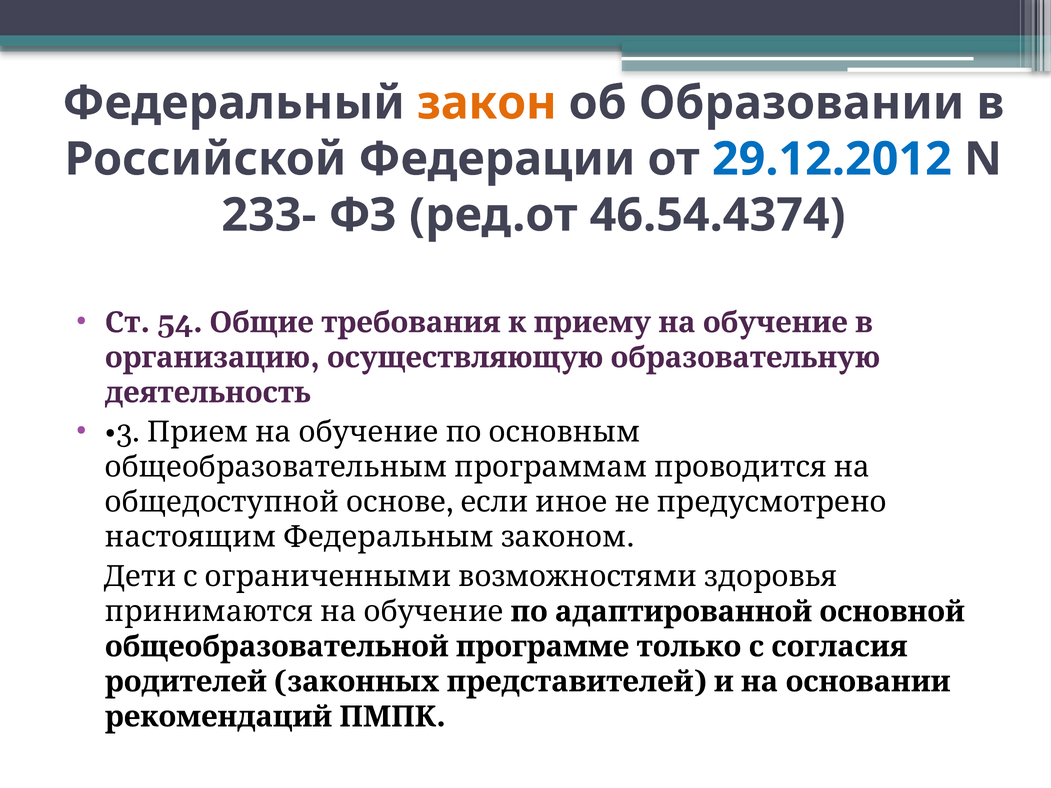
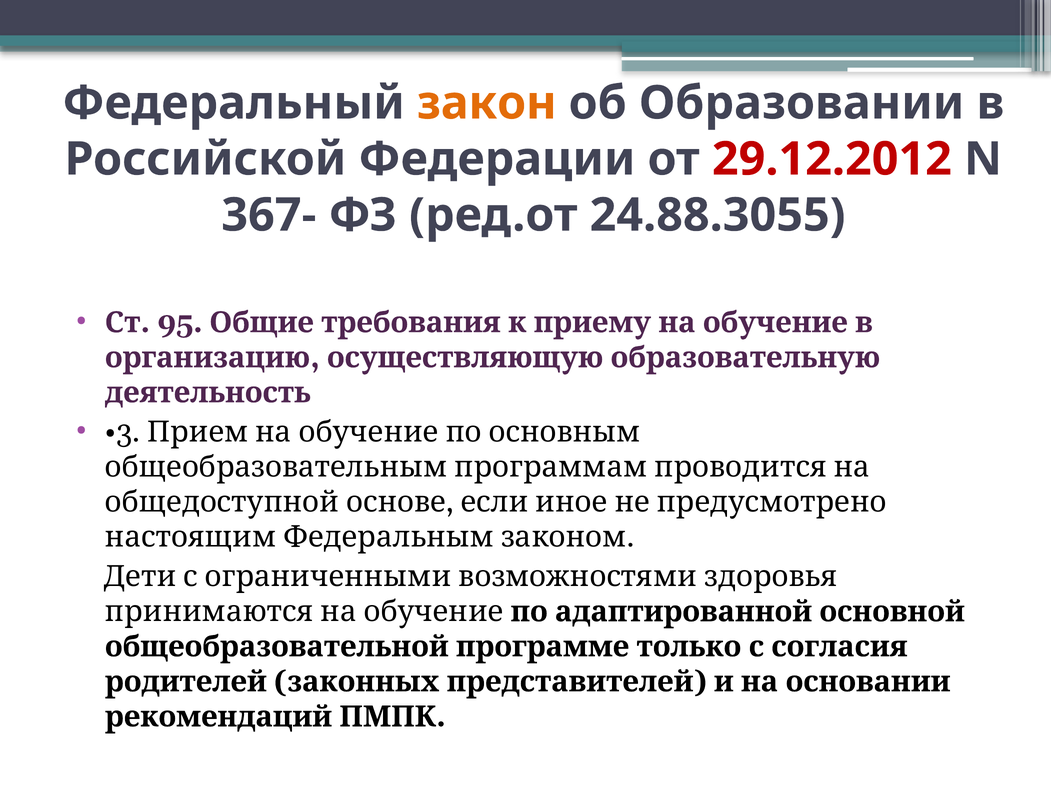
29.12.2012 colour: blue -> red
233-: 233- -> 367-
46.54.4374: 46.54.4374 -> 24.88.3055
54: 54 -> 95
